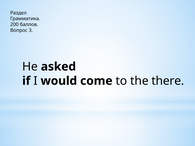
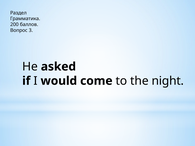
there: there -> night
